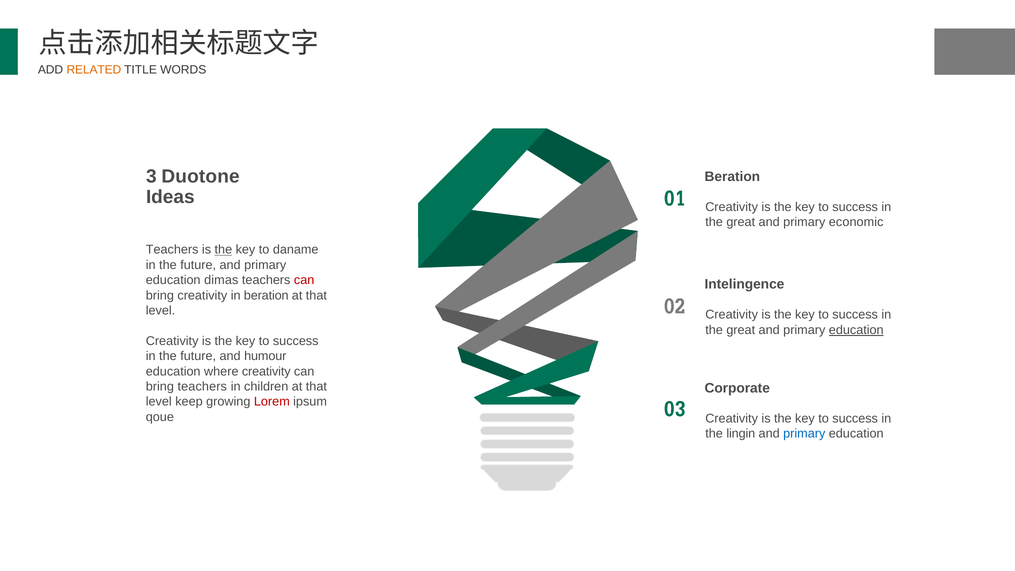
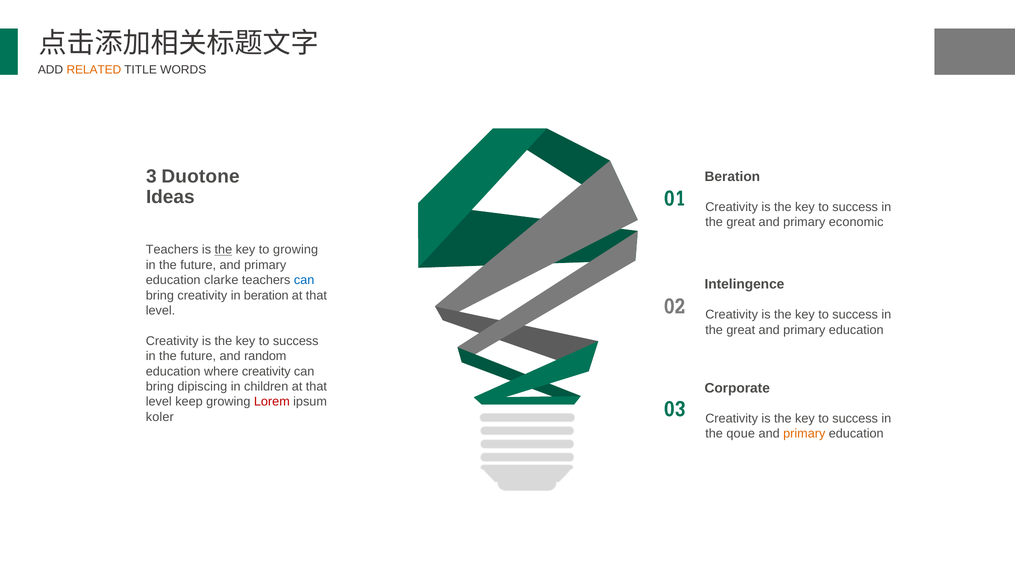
to daname: daname -> growing
dimas: dimas -> clarke
can at (304, 280) colour: red -> blue
education at (856, 330) underline: present -> none
humour: humour -> random
bring teachers: teachers -> dipiscing
qoue: qoue -> koler
lingin: lingin -> qoue
primary at (804, 434) colour: blue -> orange
